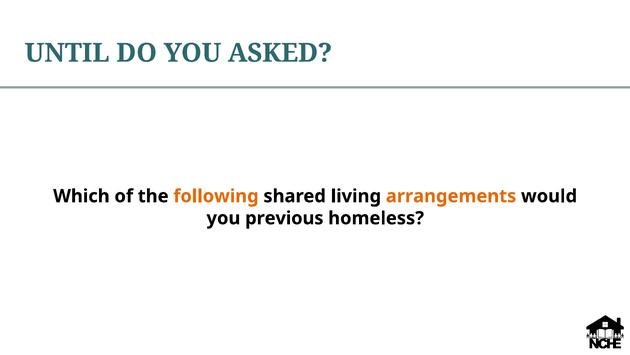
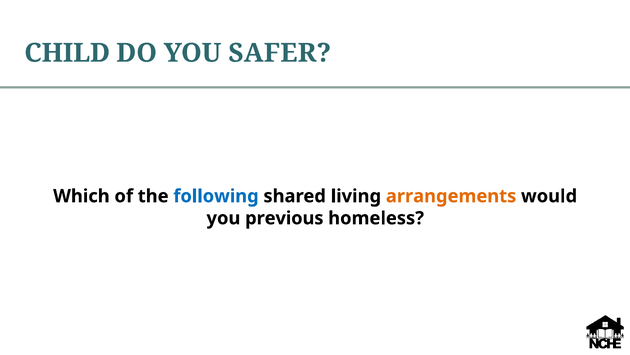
UNTIL: UNTIL -> CHILD
ASKED: ASKED -> SAFER
following colour: orange -> blue
